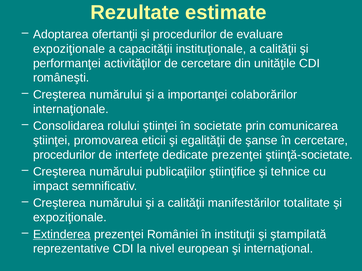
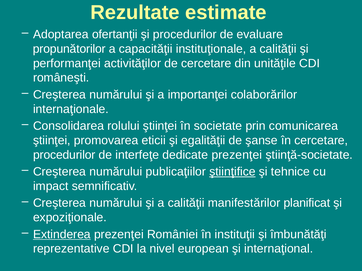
expoziţionale at (69, 49): expoziţionale -> propunătorilor
ştiinţifice underline: none -> present
totalitate: totalitate -> planificat
ştampilată: ştampilată -> îmbunătăţi
